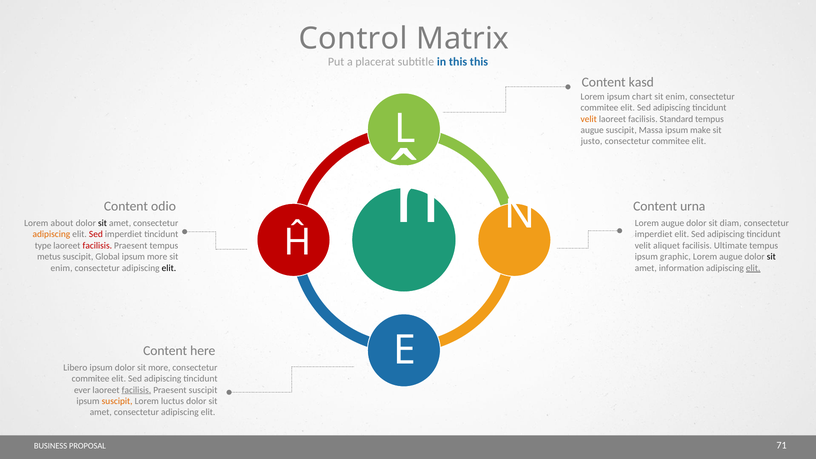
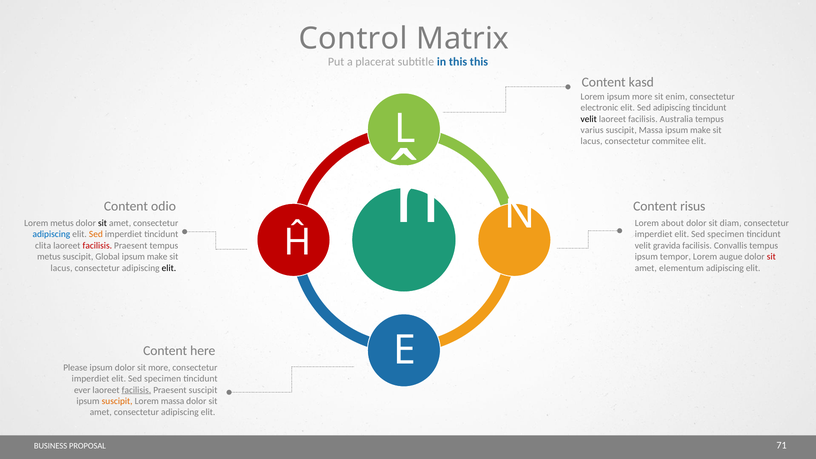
ipsum chart: chart -> more
commitee at (600, 108): commitee -> electronic
velit at (589, 119) colour: orange -> black
Standard: Standard -> Australia
augue at (592, 130): augue -> varius
justo at (592, 141): justo -> lacus
urna: urna -> risus
Lorem about: about -> metus
augue at (673, 223): augue -> about
adipiscing at (51, 234) colour: orange -> blue
Sed at (96, 234) colour: red -> orange
adipiscing at (726, 234): adipiscing -> specimen
type: type -> clita
aliquet: aliquet -> gravida
Ultimate: Ultimate -> Convallis
more at (157, 257): more -> make
graphic: graphic -> tempor
sit at (771, 257) colour: black -> red
enim at (62, 268): enim -> lacus
information: information -> elementum
elit at (753, 268) underline: present -> none
Libero: Libero -> Please
commitee at (91, 379): commitee -> imperdiet
adipiscing at (163, 379): adipiscing -> specimen
Lorem luctus: luctus -> massa
